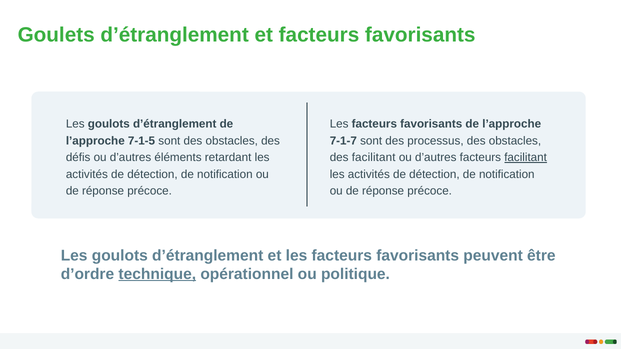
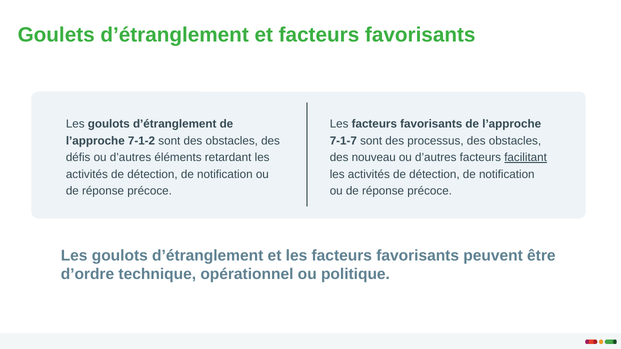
7-1-5: 7-1-5 -> 7-1-2
des facilitant: facilitant -> nouveau
technique underline: present -> none
